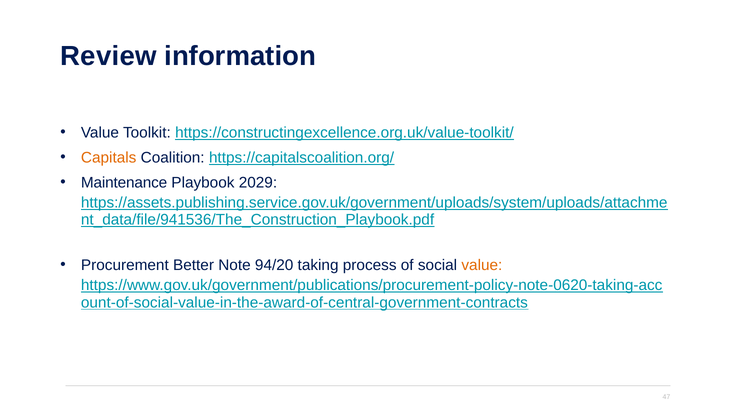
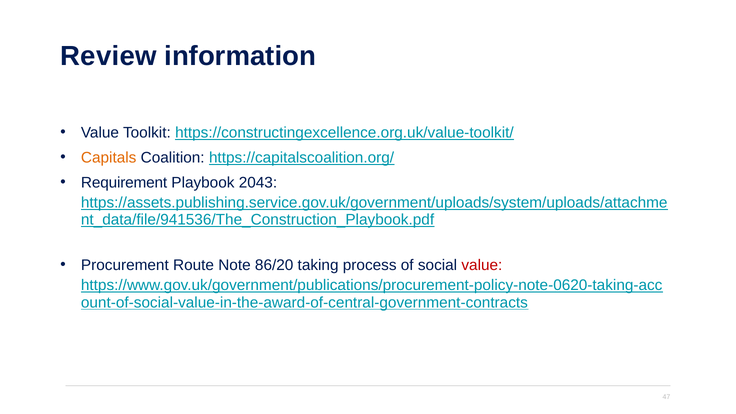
Maintenance: Maintenance -> Requirement
2029: 2029 -> 2043
Better: Better -> Route
94/20: 94/20 -> 86/20
value at (482, 265) colour: orange -> red
